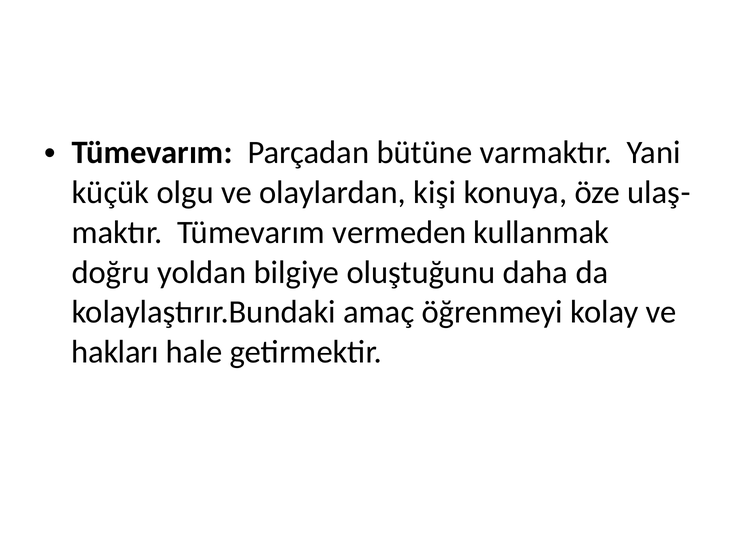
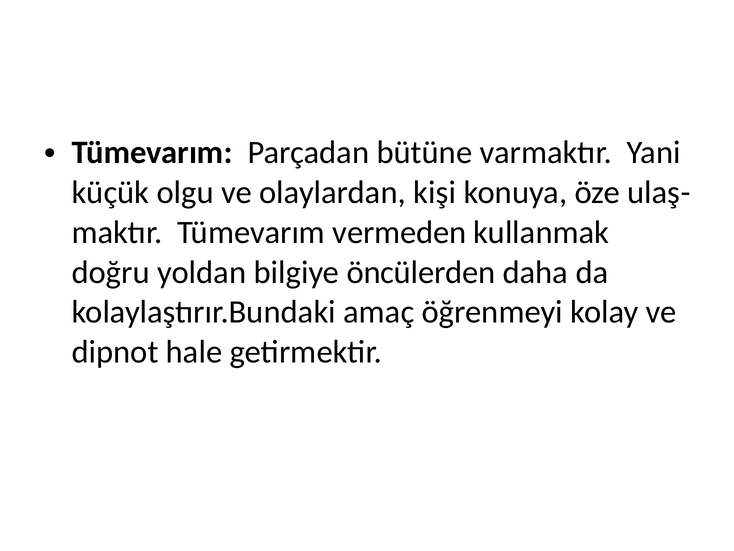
oluştuğunu: oluştuğunu -> öncülerden
hakları: hakları -> dipnot
